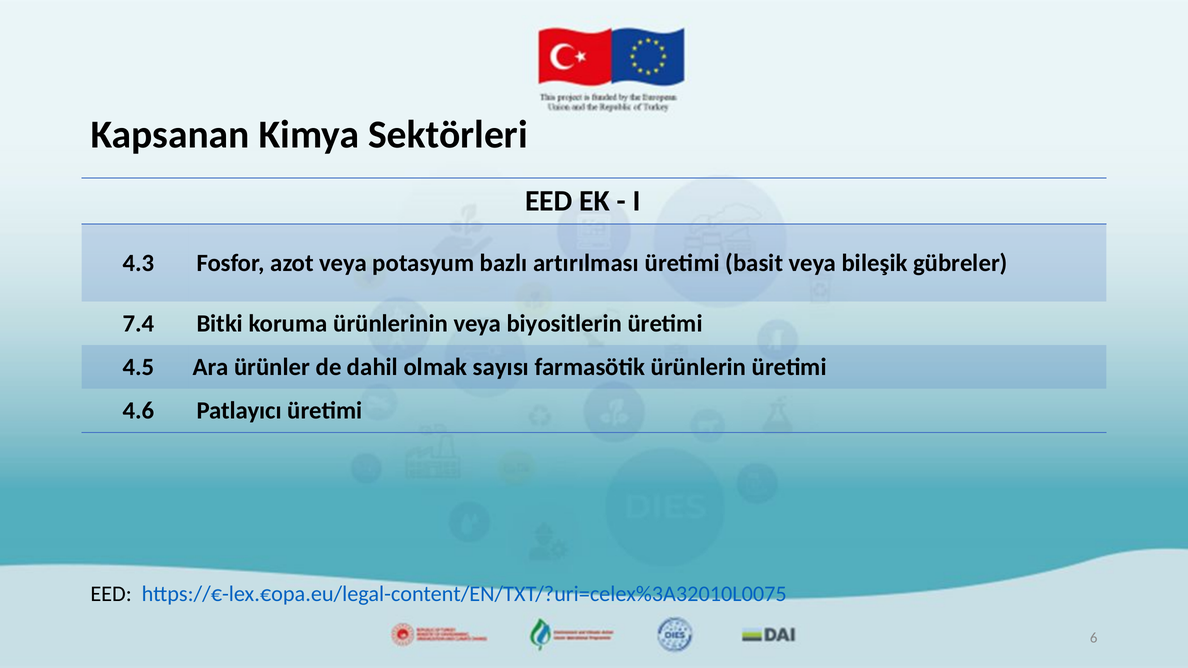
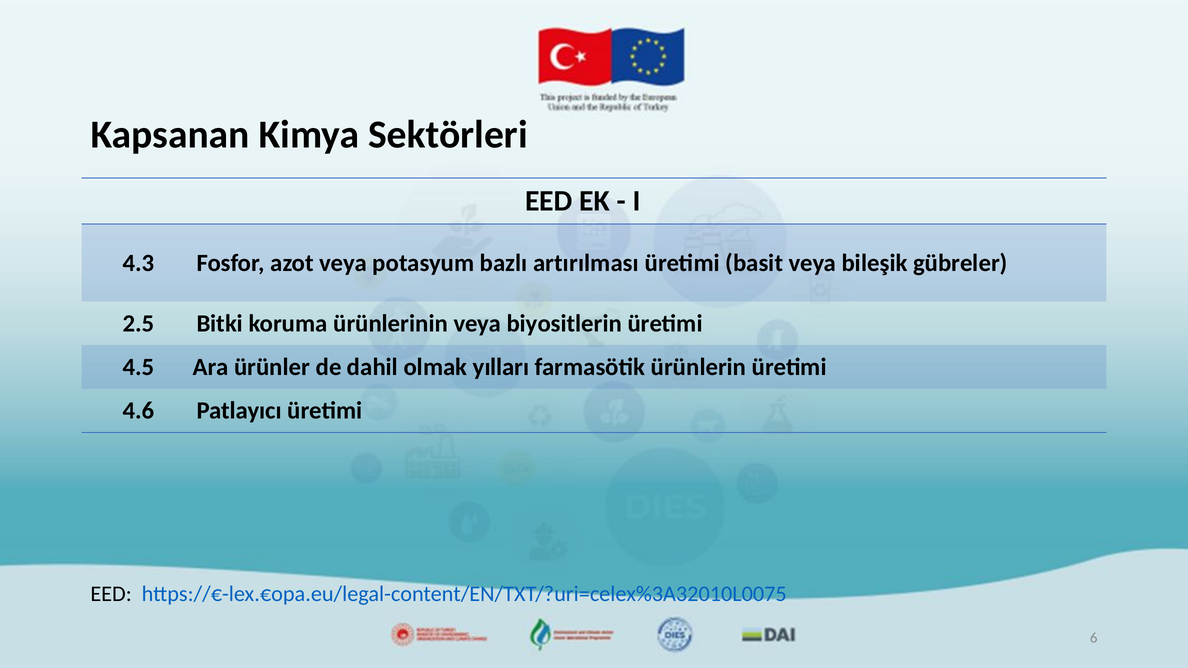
7.4: 7.4 -> 2.5
sayısı: sayısı -> yılları
